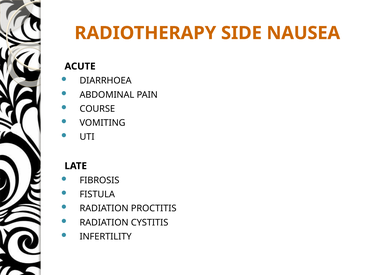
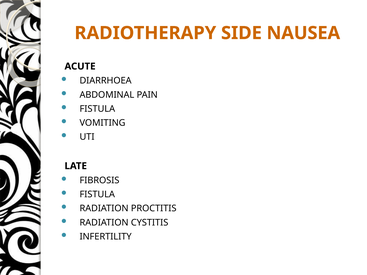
COURSE at (97, 109): COURSE -> FISTULA
